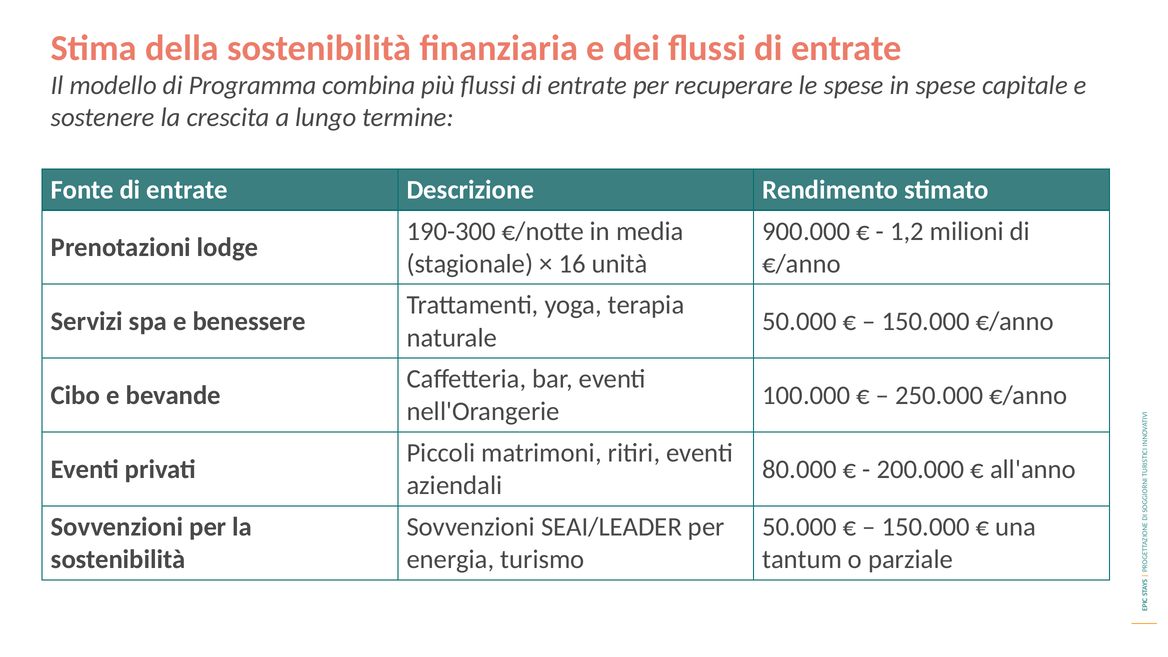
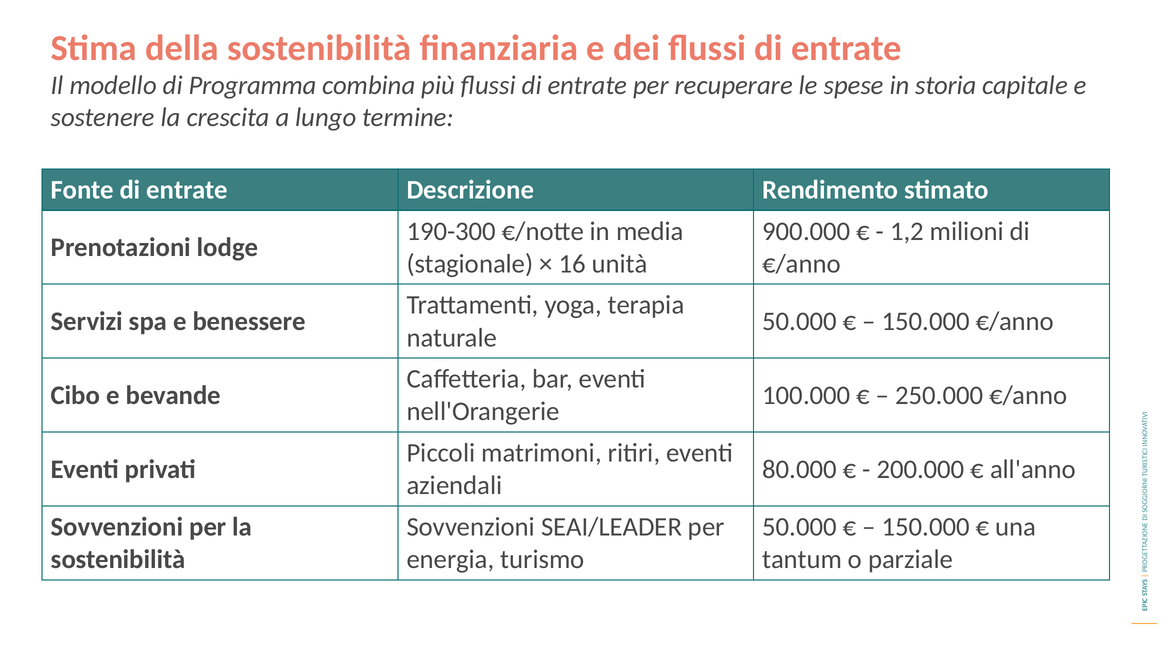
in spese: spese -> storia
